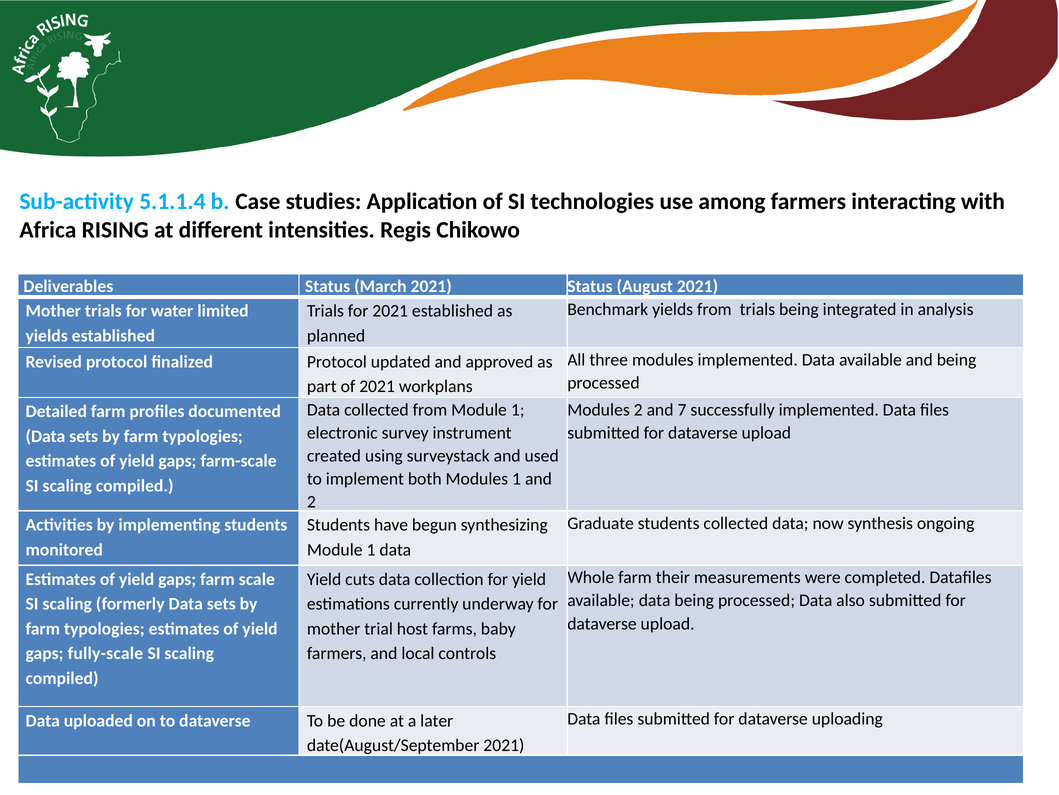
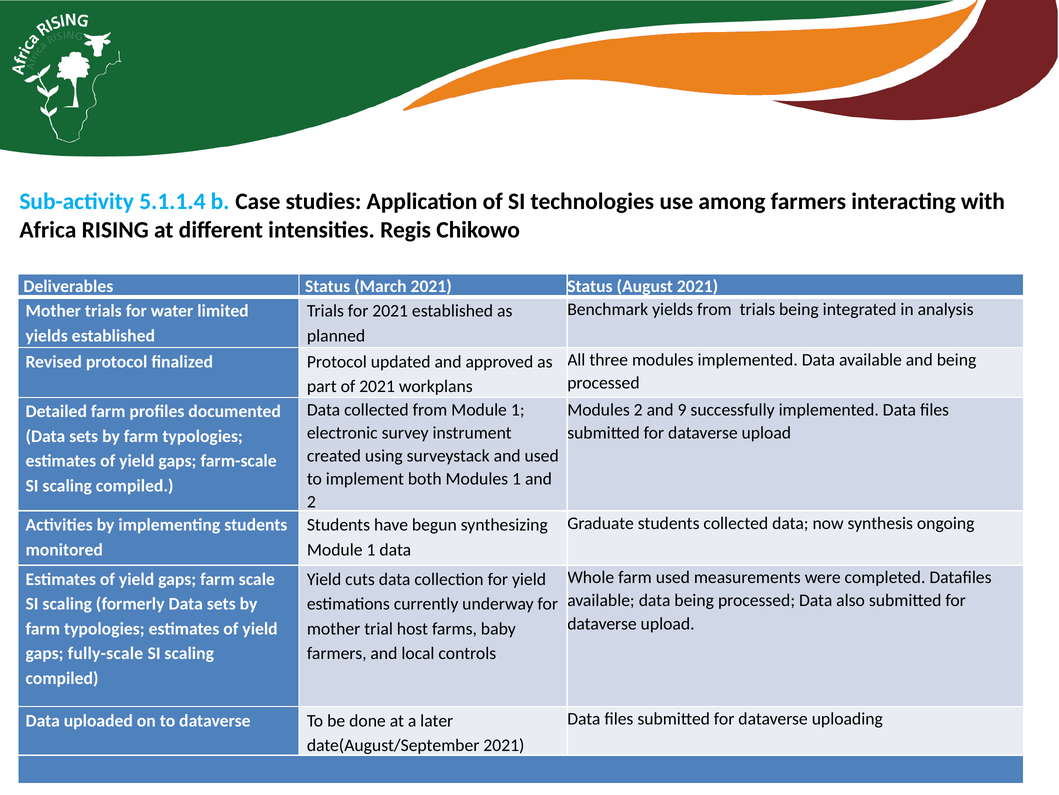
7: 7 -> 9
farm their: their -> used
